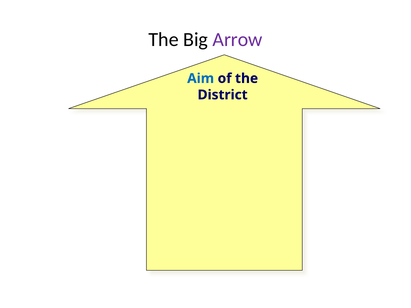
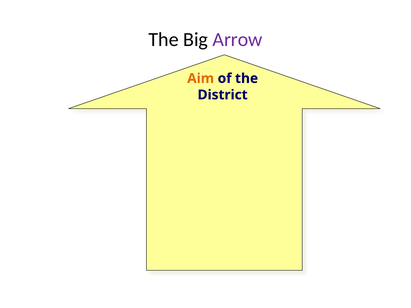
Aim colour: blue -> orange
